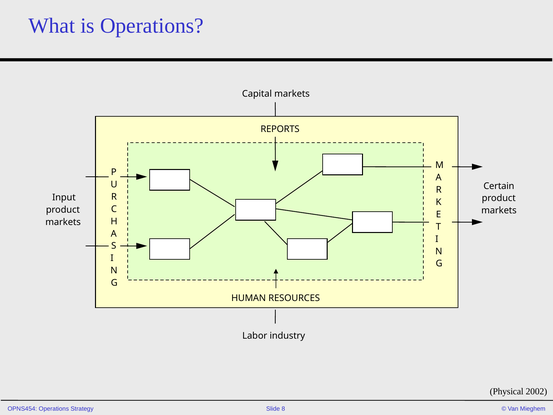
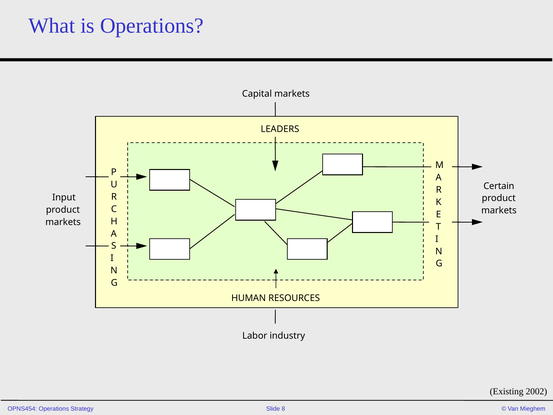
REPORTS: REPORTS -> LEADERS
Physical: Physical -> Existing
